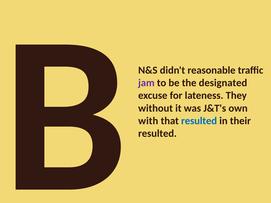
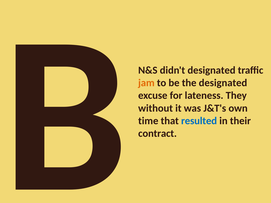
didn't reasonable: reasonable -> designated
jam colour: purple -> orange
with: with -> time
resulted at (157, 134): resulted -> contract
